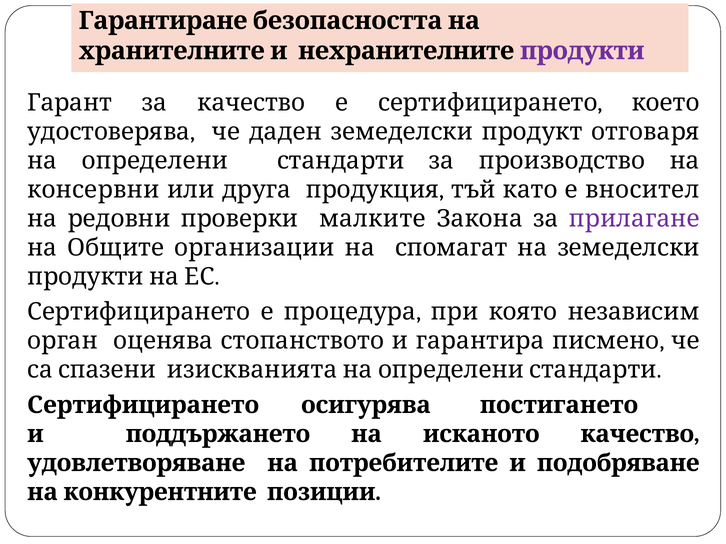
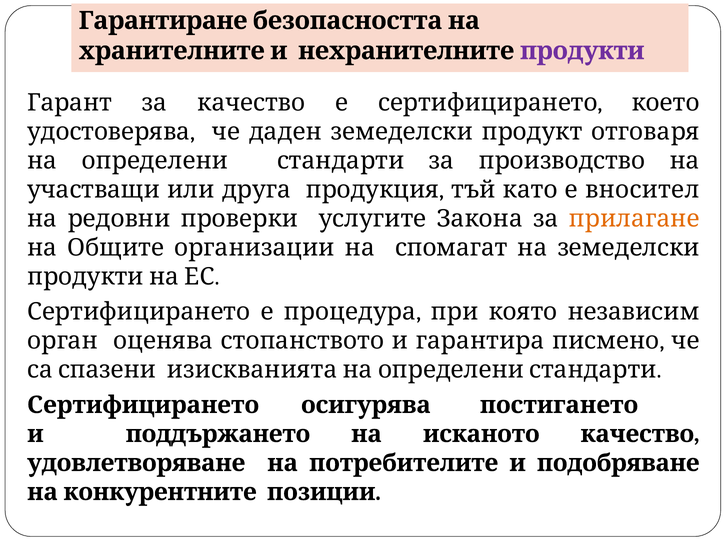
консервни: консервни -> участващи
малките: малките -> услугите
прилагане colour: purple -> orange
